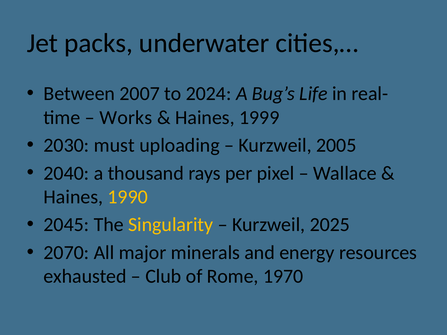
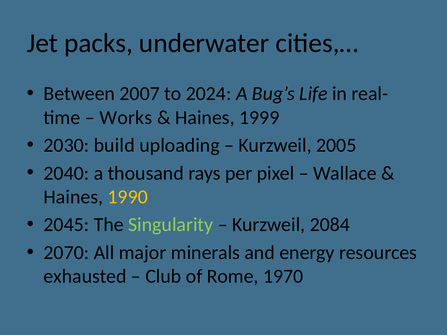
must: must -> build
Singularity colour: yellow -> light green
2025: 2025 -> 2084
